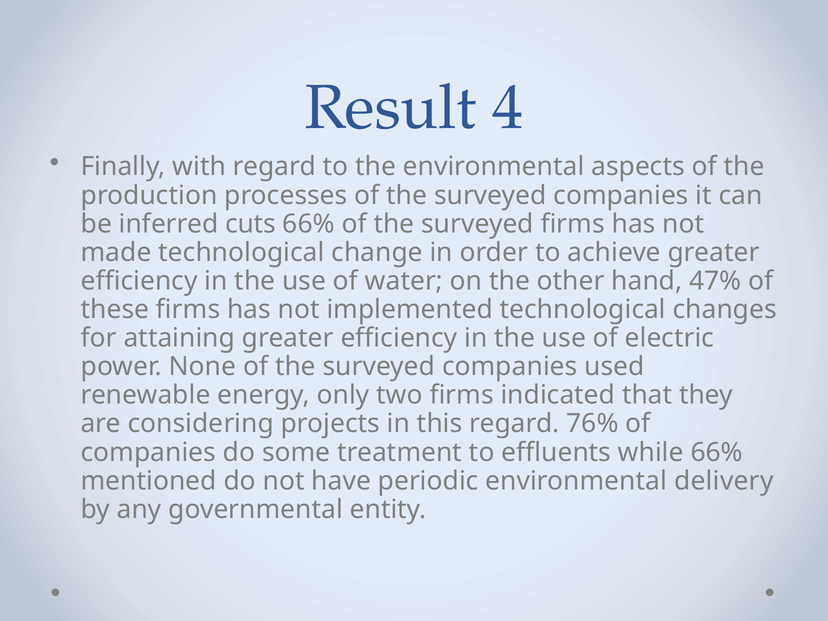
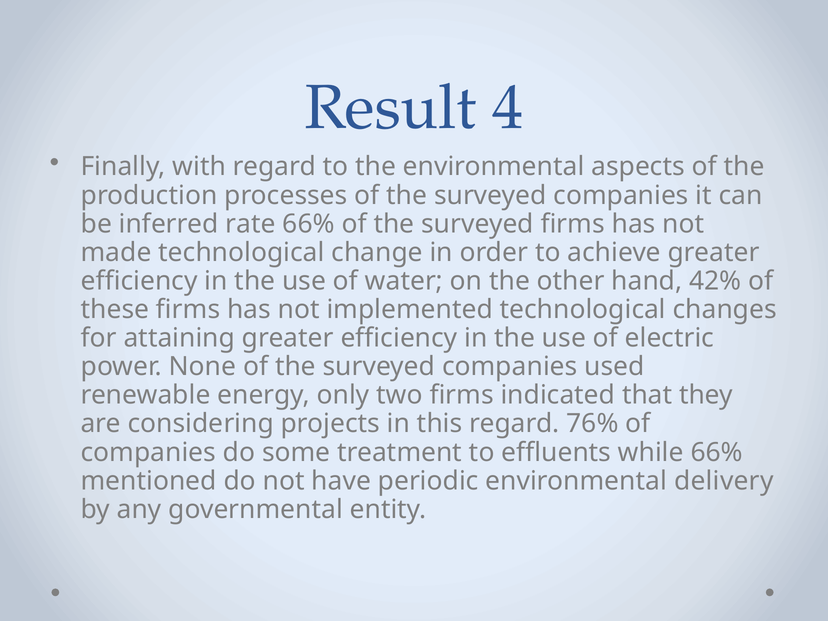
cuts: cuts -> rate
47%: 47% -> 42%
